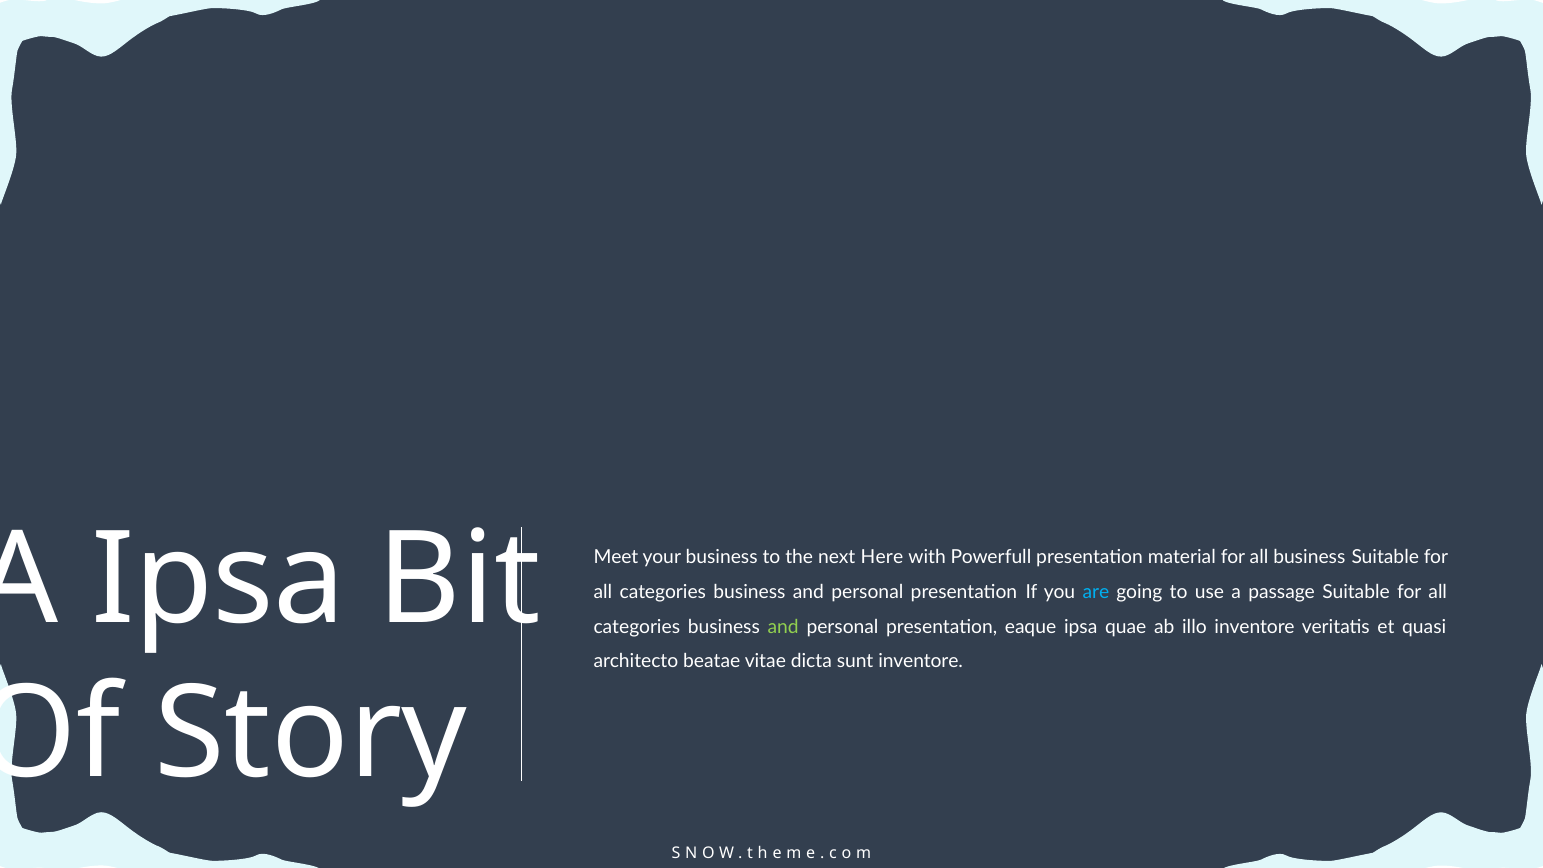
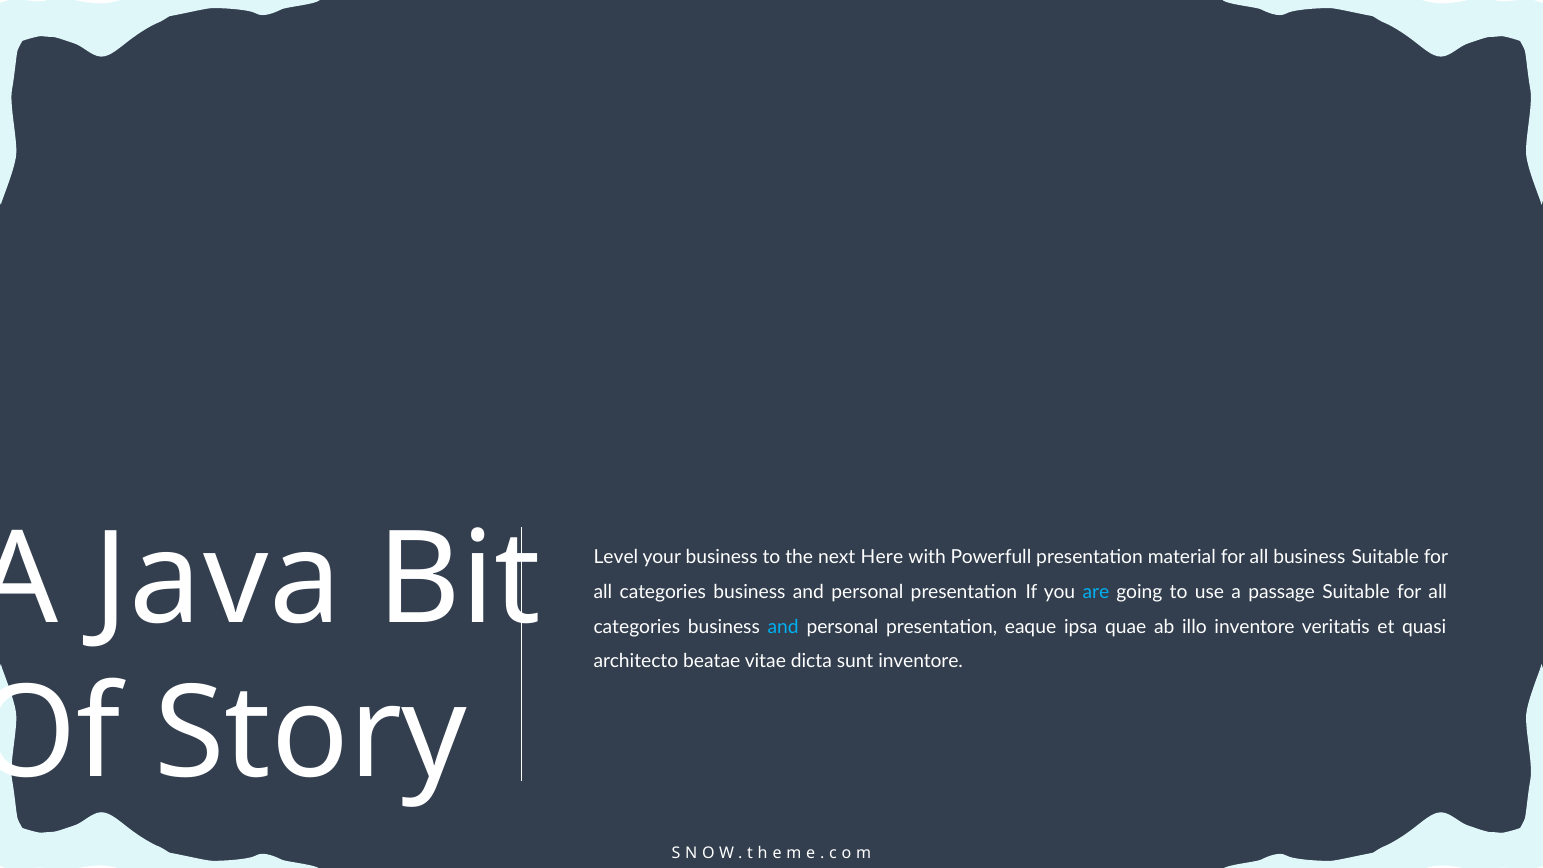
Ipsa at (219, 580): Ipsa -> Java
Meet: Meet -> Level
and at (783, 627) colour: light green -> light blue
